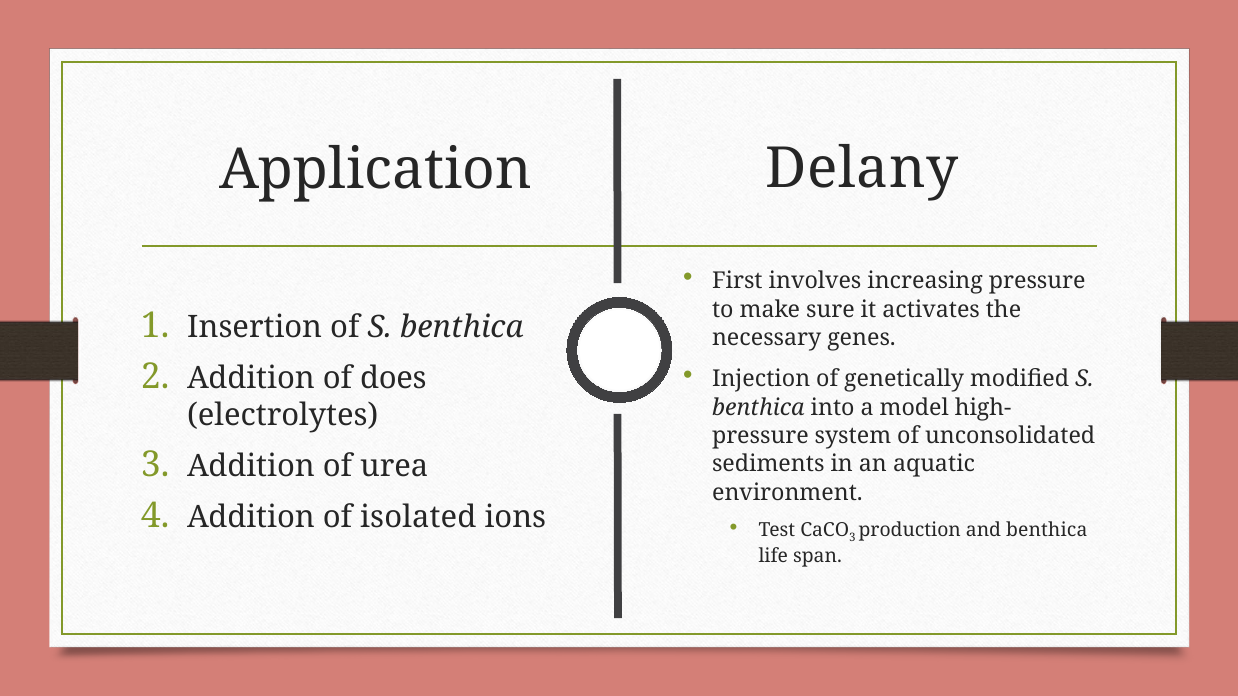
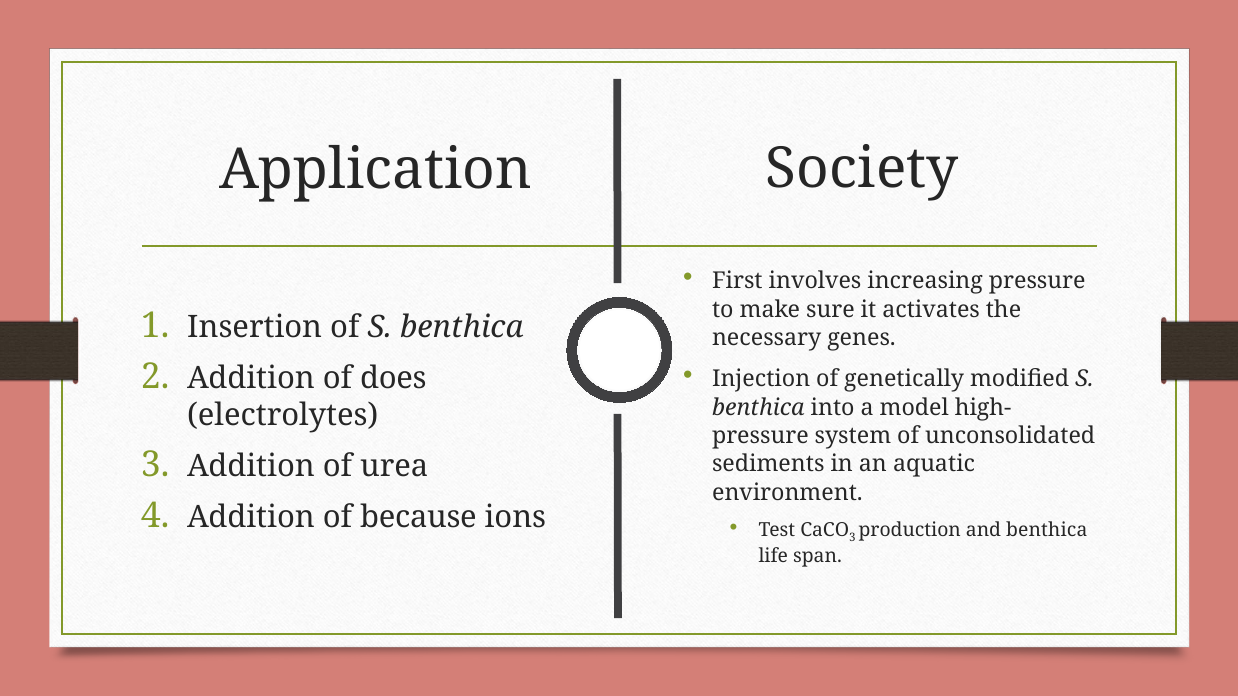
Delany: Delany -> Society
isolated: isolated -> because
